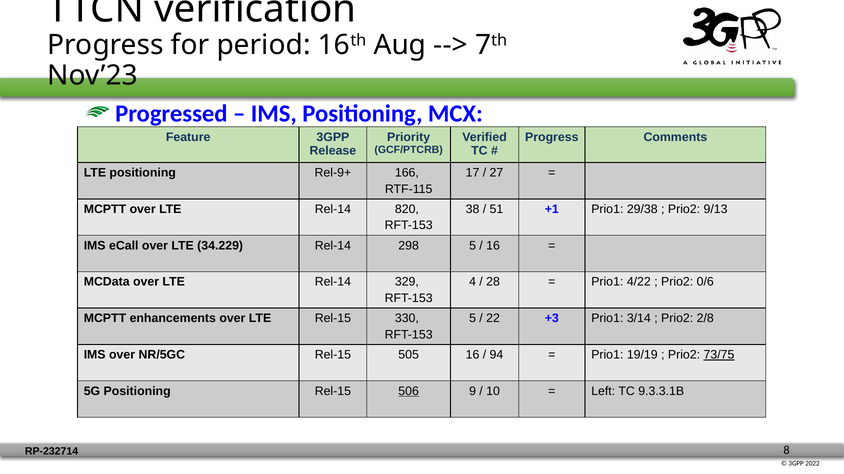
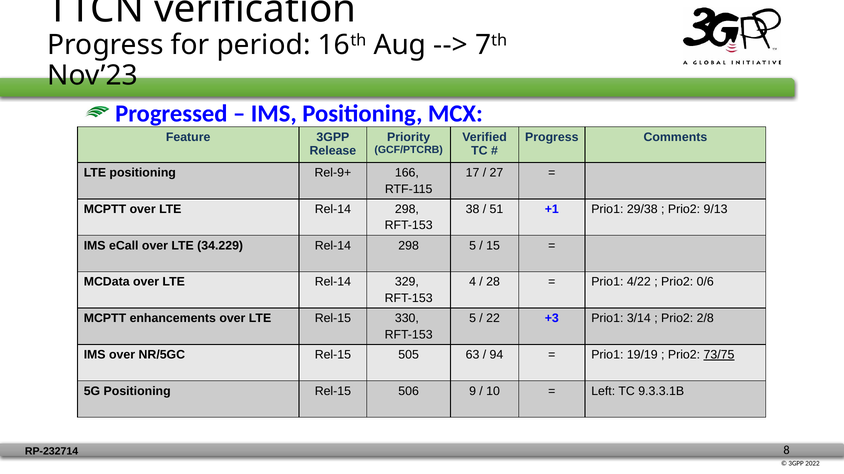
LTE Rel-14 820: 820 -> 298
16 at (493, 246): 16 -> 15
505 16: 16 -> 63
506 underline: present -> none
